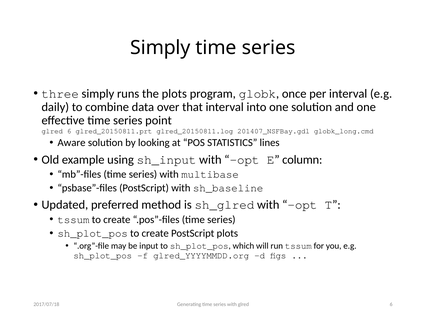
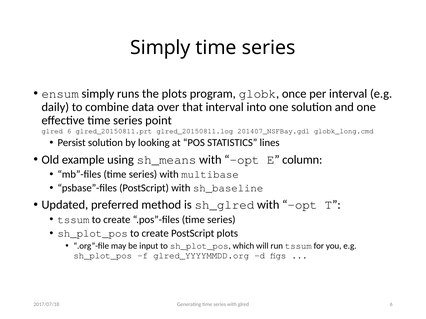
three: three -> ensum
Aware: Aware -> Persist
sh_input: sh_input -> sh_means
